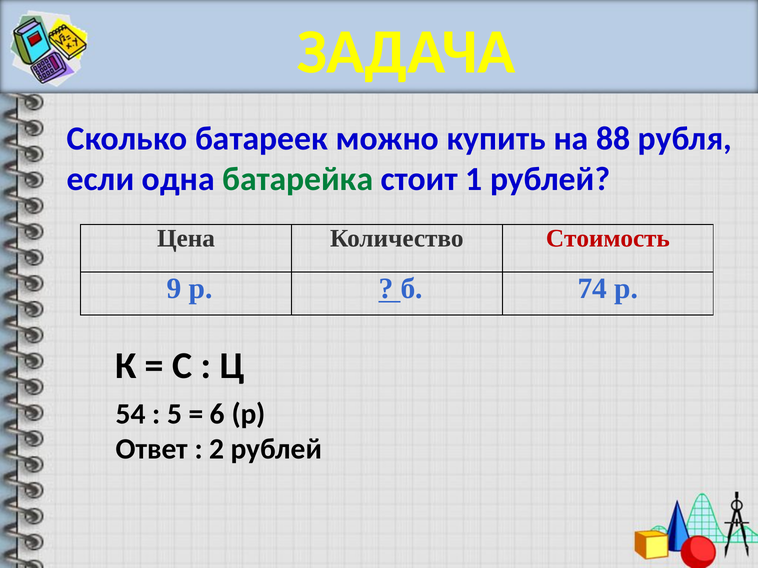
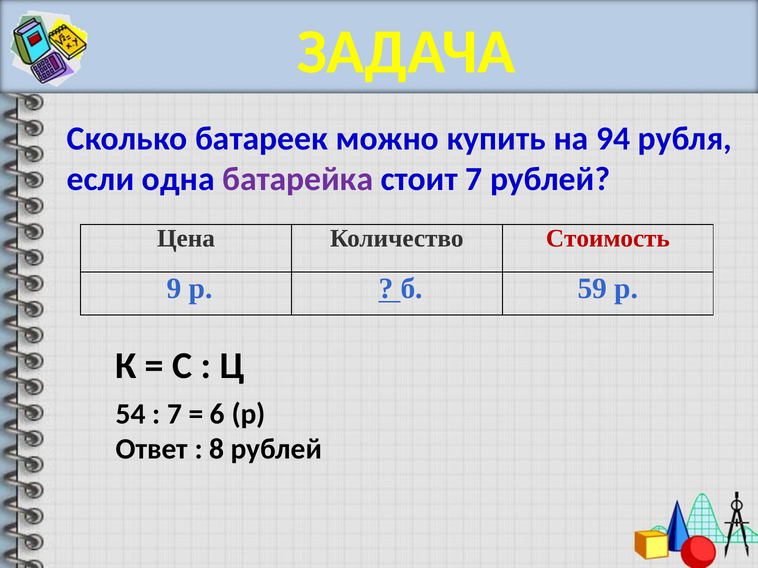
88: 88 -> 94
батарейка colour: green -> purple
стоит 1: 1 -> 7
74: 74 -> 59
5 at (174, 414): 5 -> 7
2: 2 -> 8
